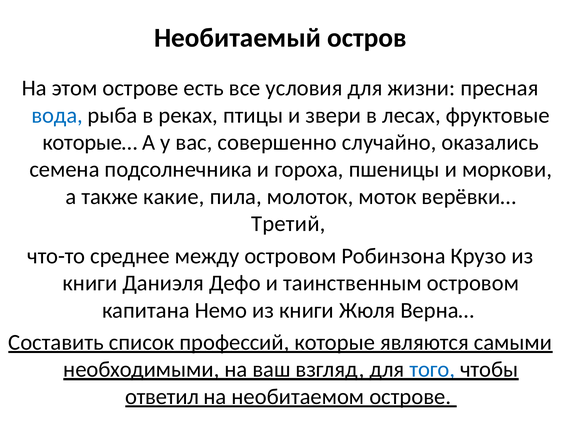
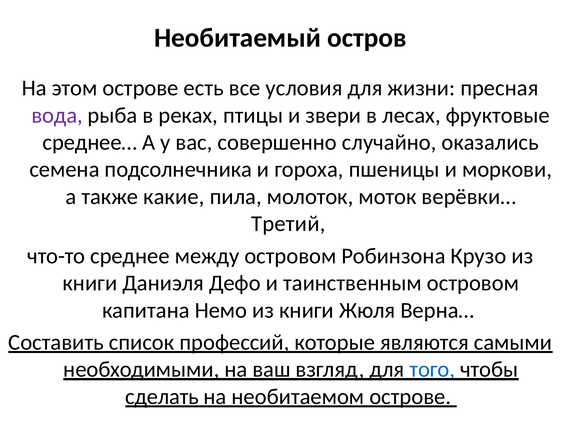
вода colour: blue -> purple
которые…: которые… -> среднее…
ответил: ответил -> сделать
